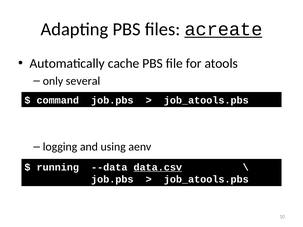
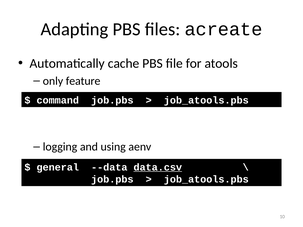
acreate underline: present -> none
several: several -> feature
running: running -> general
